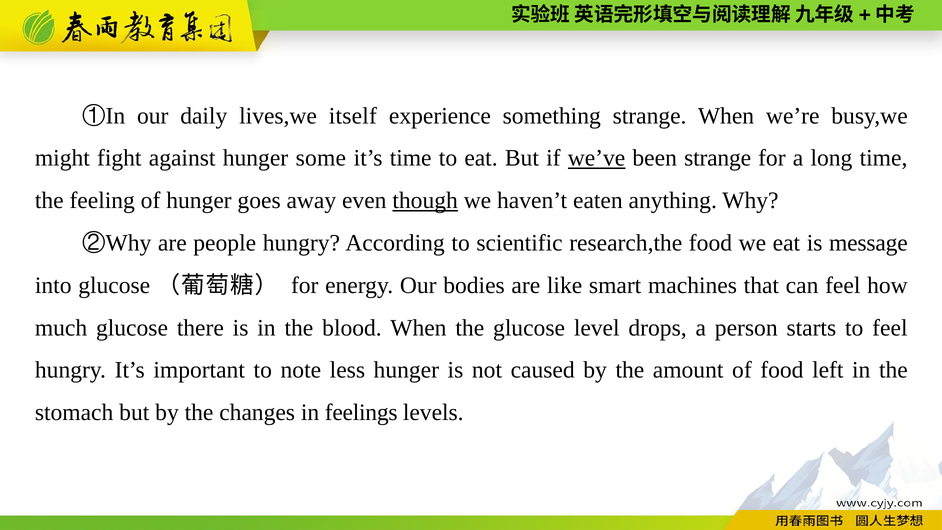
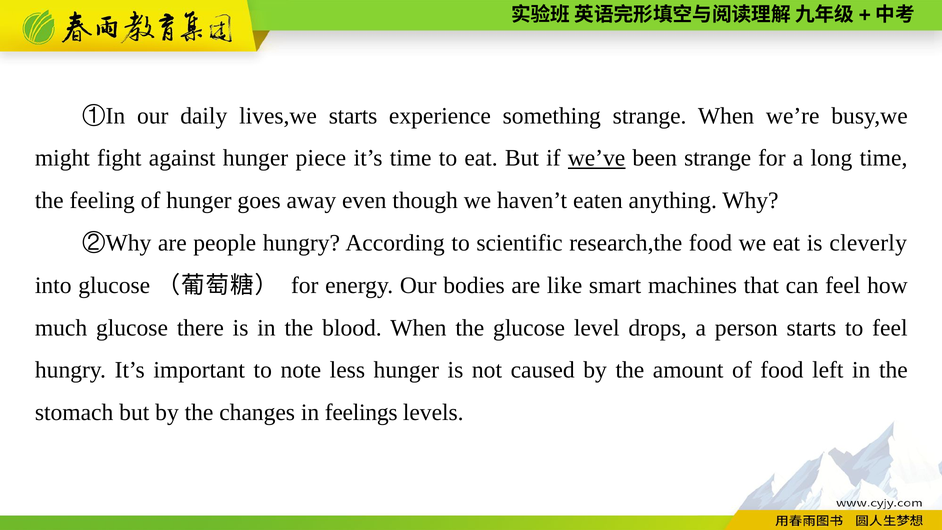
lives,we itself: itself -> starts
some: some -> piece
though underline: present -> none
message: message -> cleverly
